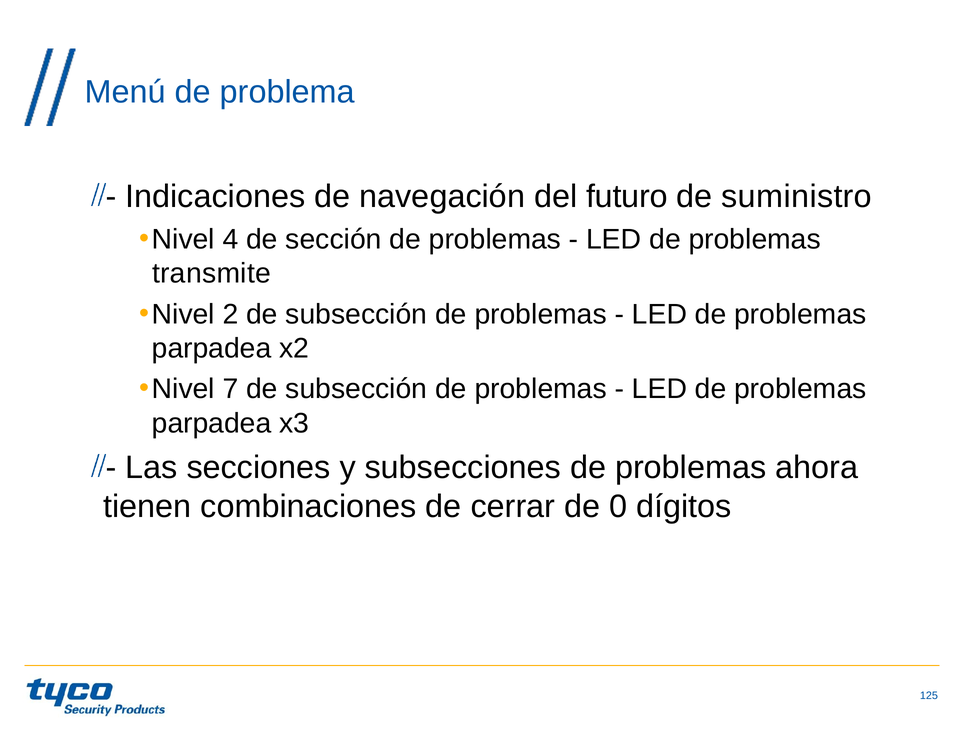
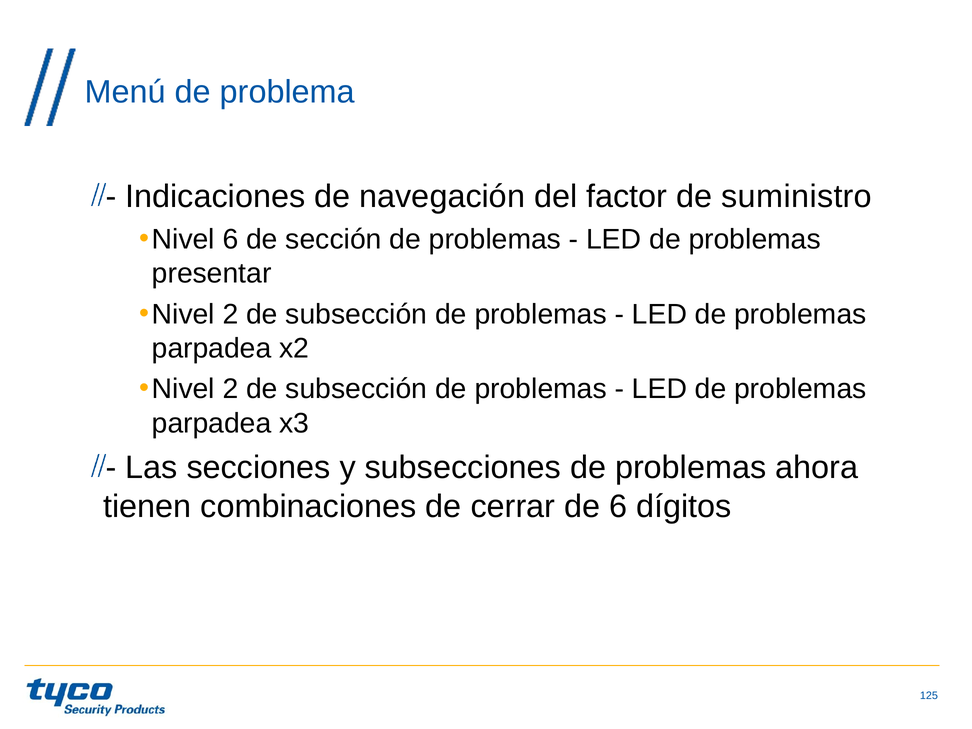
futuro: futuro -> factor
Nivel 4: 4 -> 6
transmite: transmite -> presentar
7 at (230, 389): 7 -> 2
de 0: 0 -> 6
